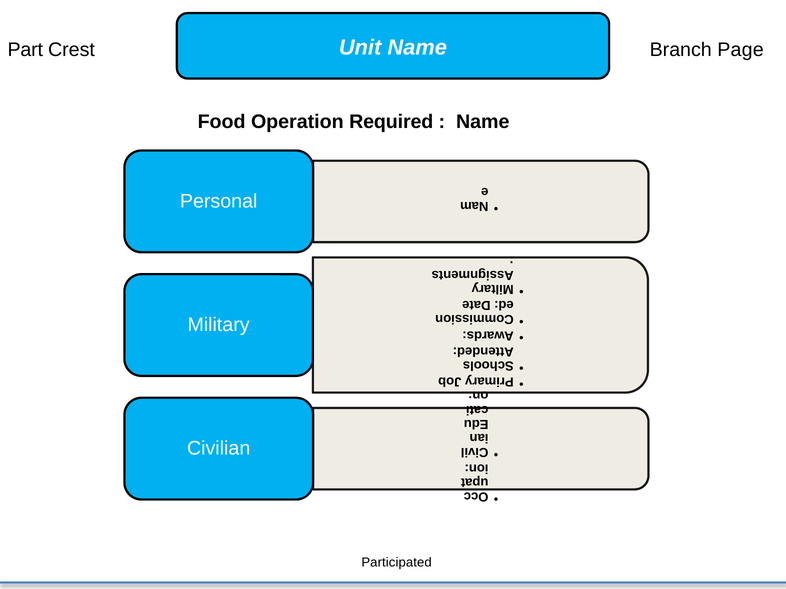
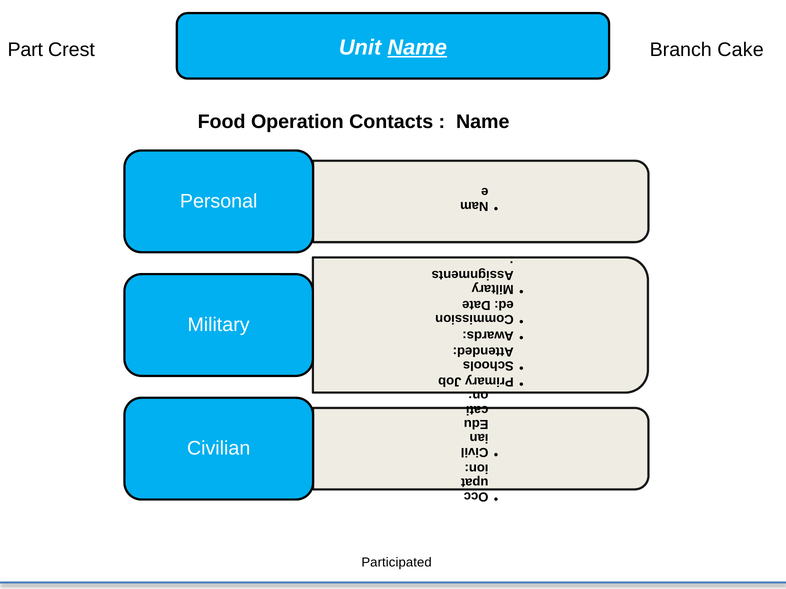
Name at (417, 47) underline: none -> present
Page: Page -> Cake
Required: Required -> Contacts
